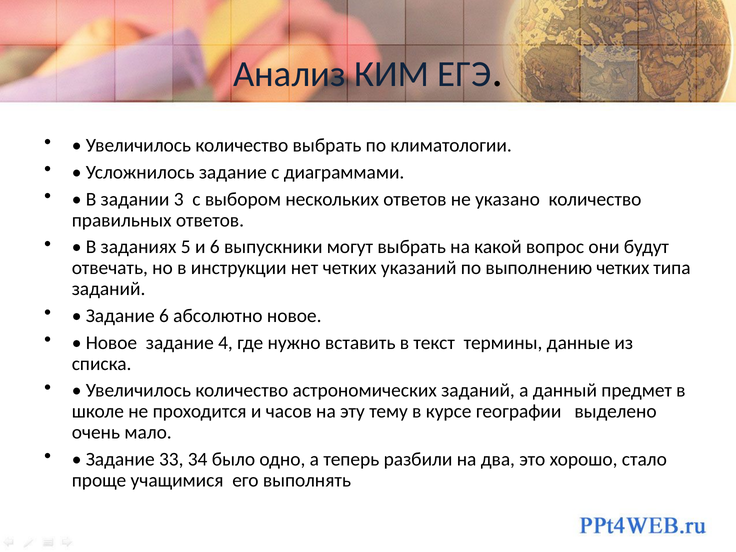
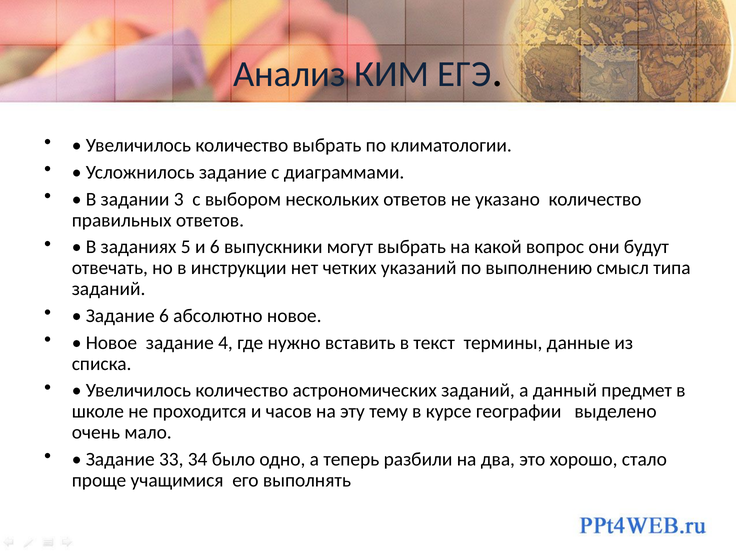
выполнению четких: четких -> смысл
